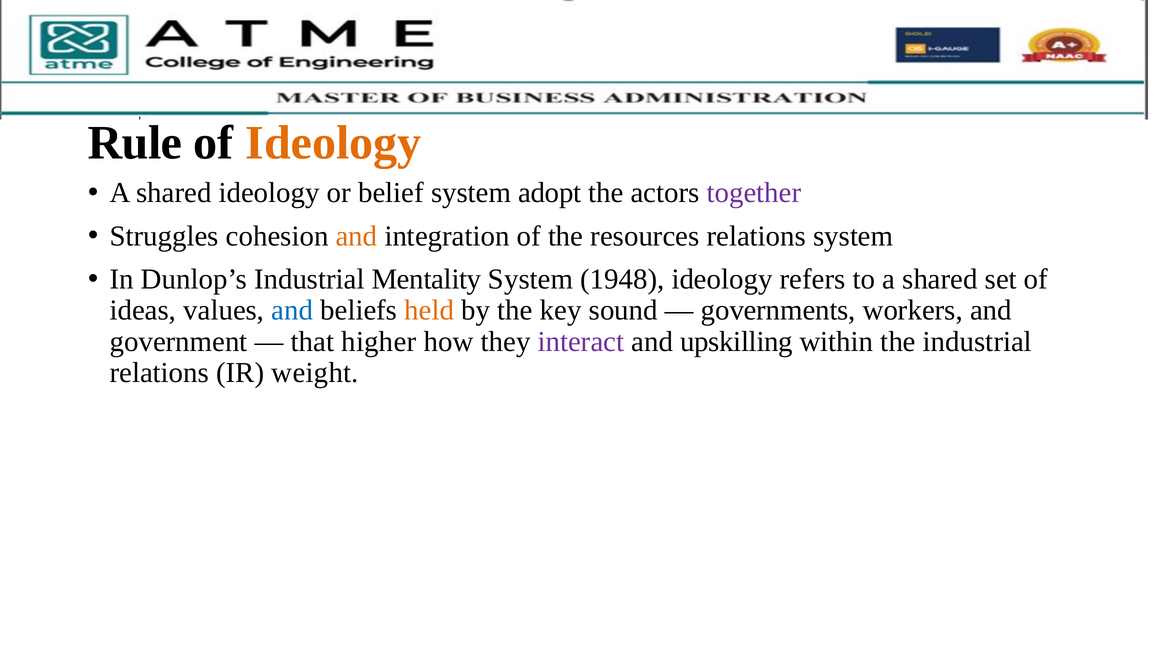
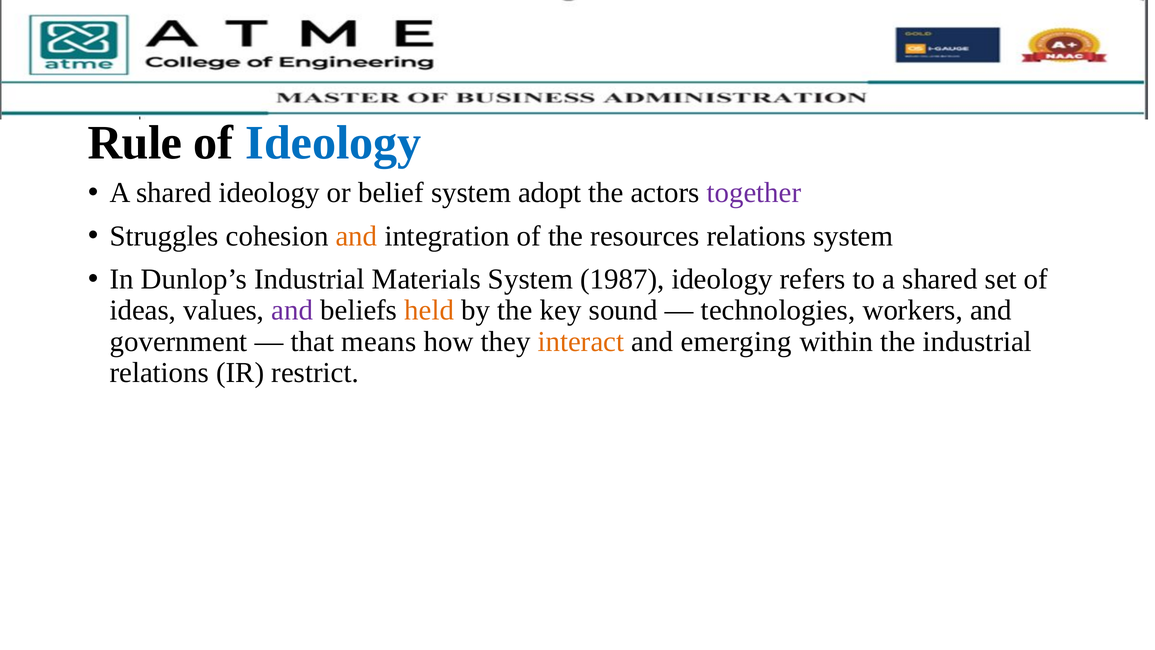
Ideology at (333, 143) colour: orange -> blue
Mentality: Mentality -> Materials
1948: 1948 -> 1987
and at (292, 310) colour: blue -> purple
governments: governments -> technologies
higher: higher -> means
interact colour: purple -> orange
upskilling: upskilling -> emerging
weight: weight -> restrict
